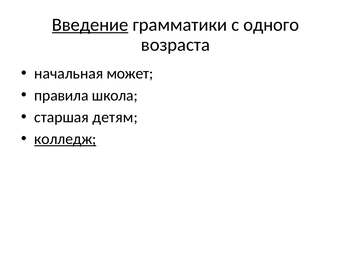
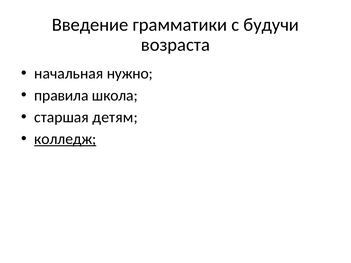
Введение underline: present -> none
одного: одного -> будучи
может: может -> нужно
